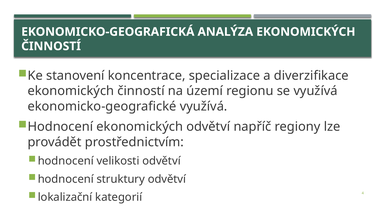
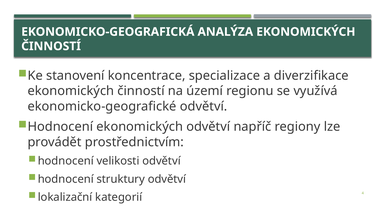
ekonomicko-geografické využívá: využívá -> odvětví
